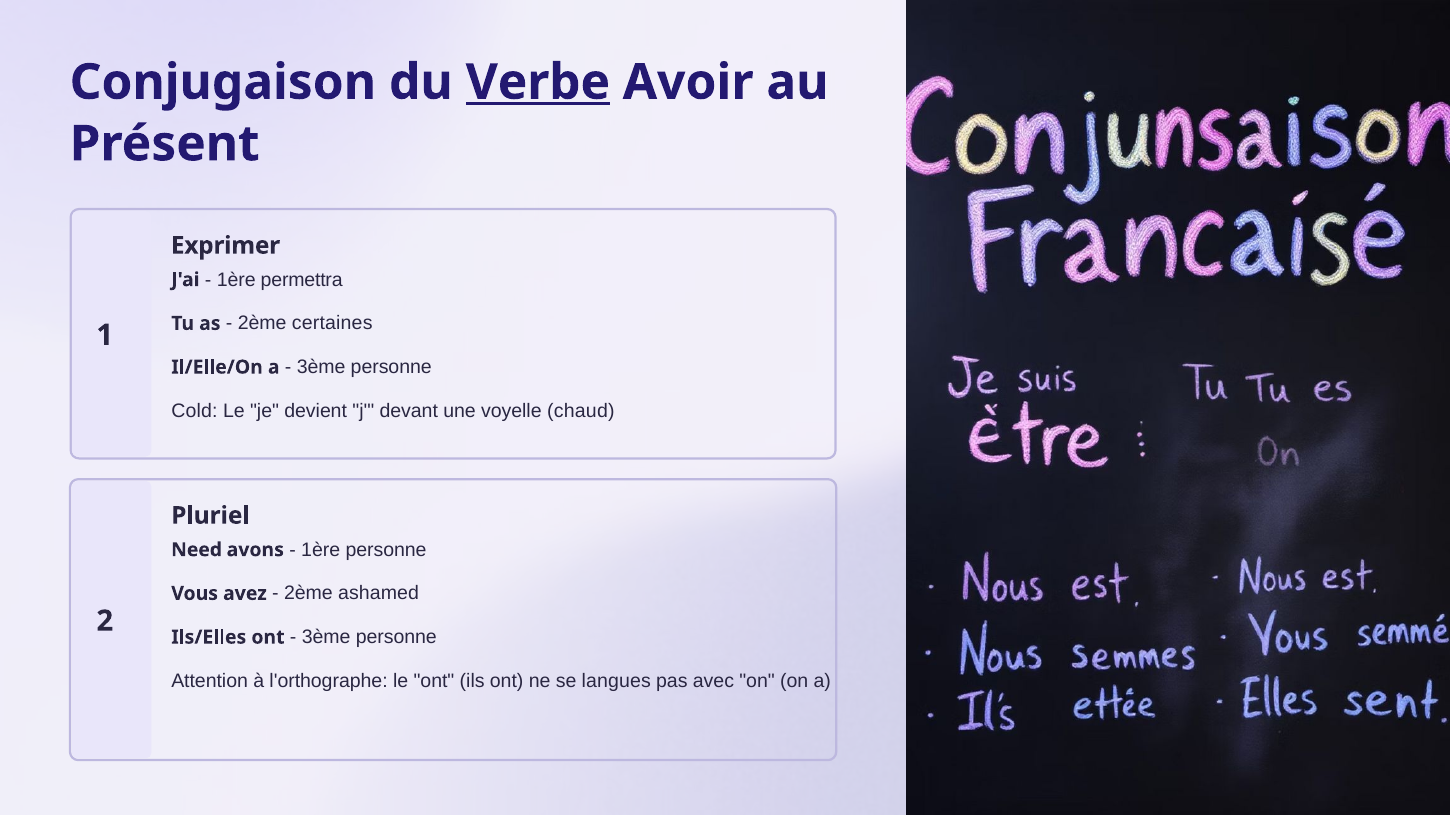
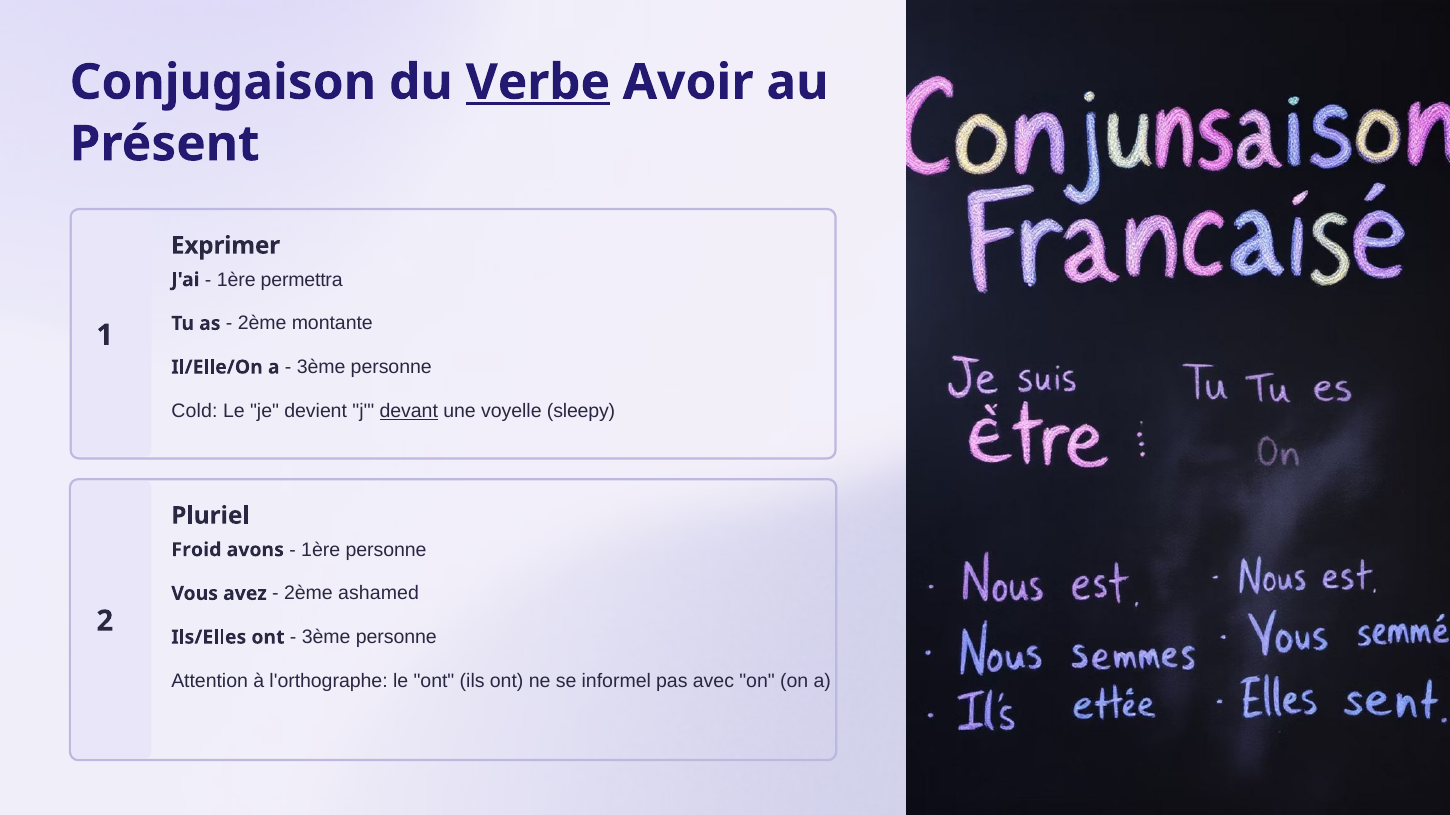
certaines: certaines -> montante
devant underline: none -> present
chaud: chaud -> sleepy
Need: Need -> Froid
langues: langues -> informel
